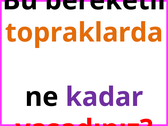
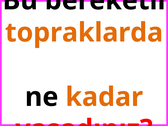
kadar colour: purple -> orange
